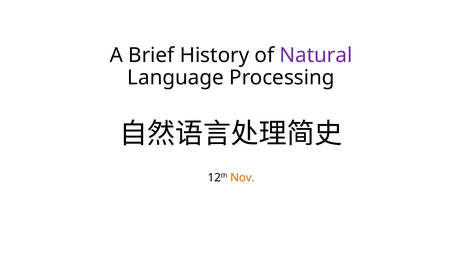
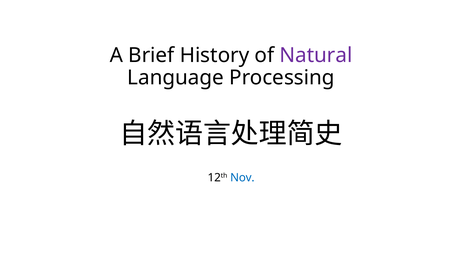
Nov colour: orange -> blue
